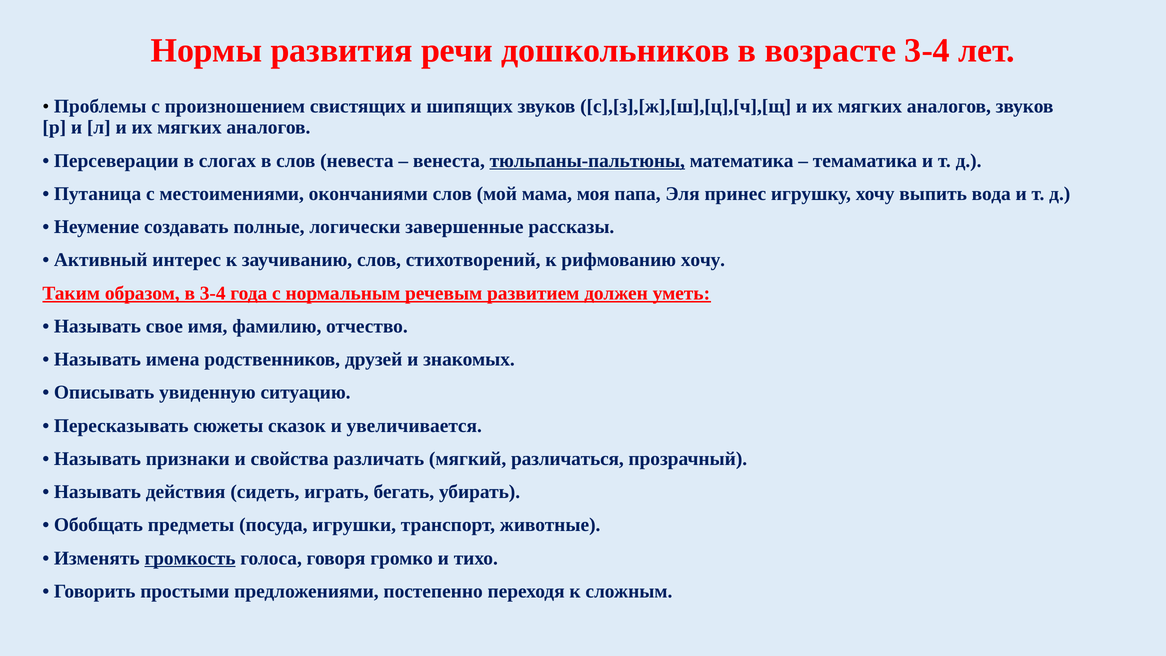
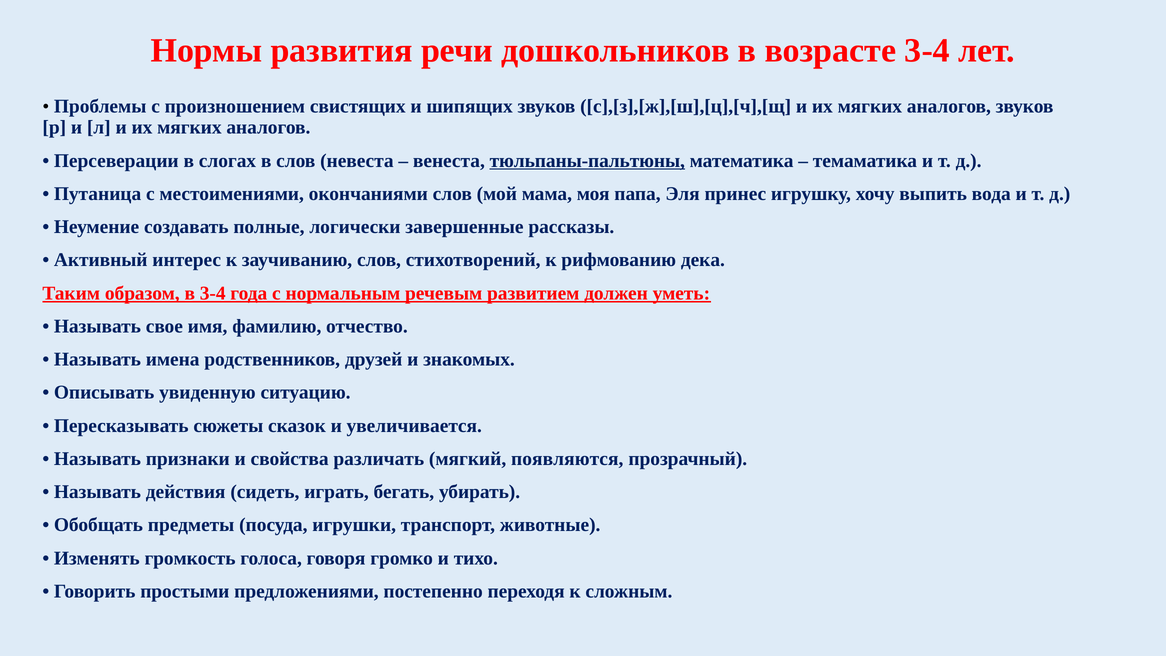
рифмованию хочу: хочу -> дека
различаться: различаться -> появляются
громкость underline: present -> none
